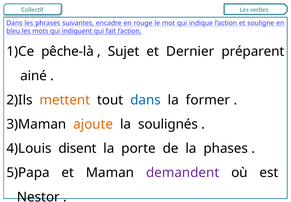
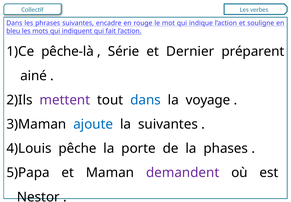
Sujet: Sujet -> Série
mettent colour: orange -> purple
former: former -> voyage
ajoute colour: orange -> blue
la soulignés: soulignés -> suivantes
disent: disent -> pêche
